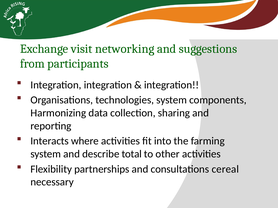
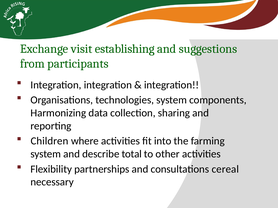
networking: networking -> establishing
Interacts: Interacts -> Children
